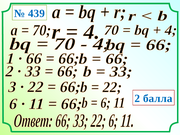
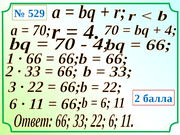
439: 439 -> 529
